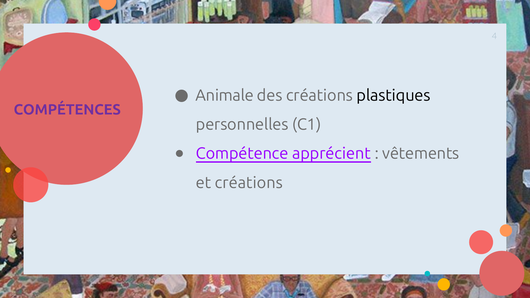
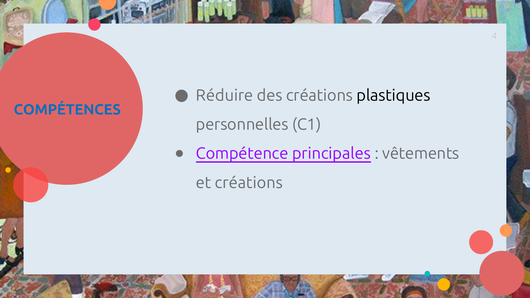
Animale: Animale -> Réduire
COMPÉTENCES colour: purple -> blue
apprécient: apprécient -> principales
